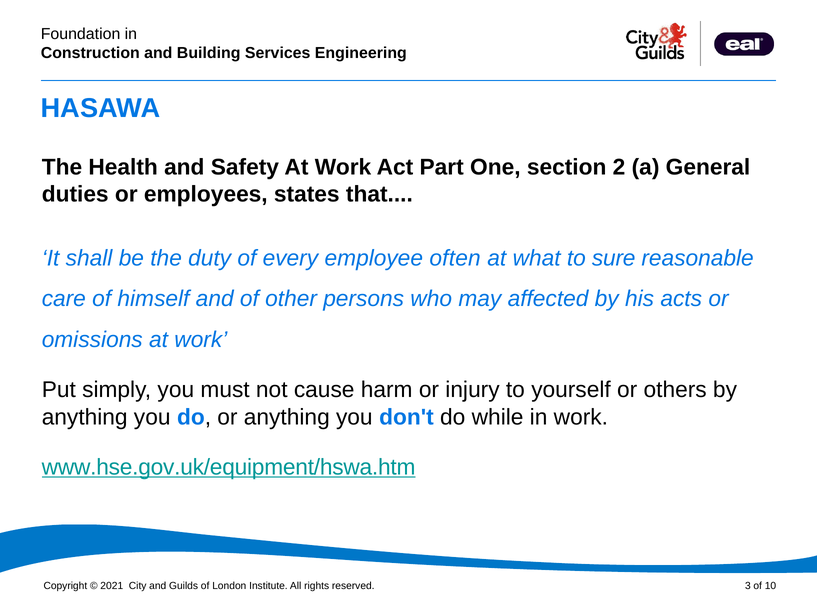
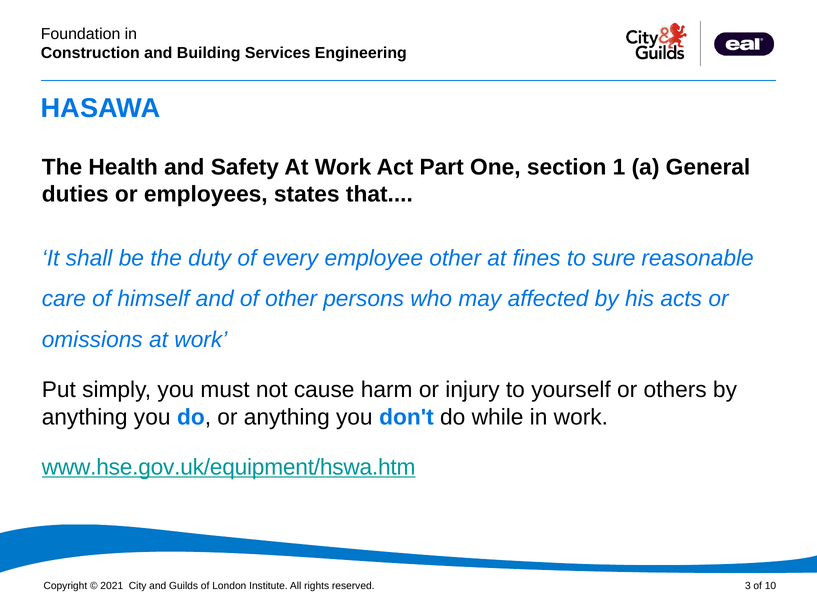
2: 2 -> 1
employee often: often -> other
what: what -> fines
